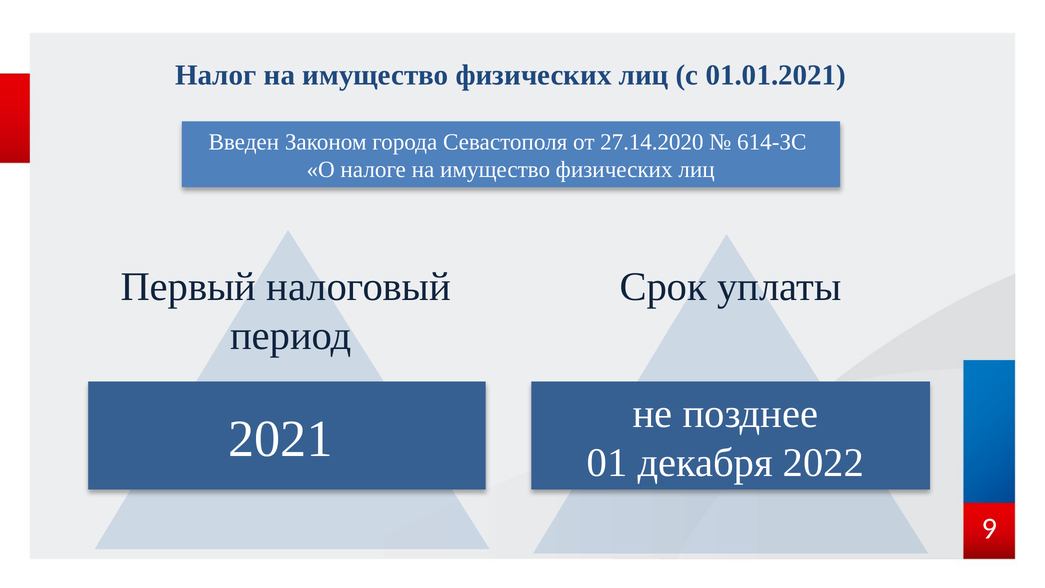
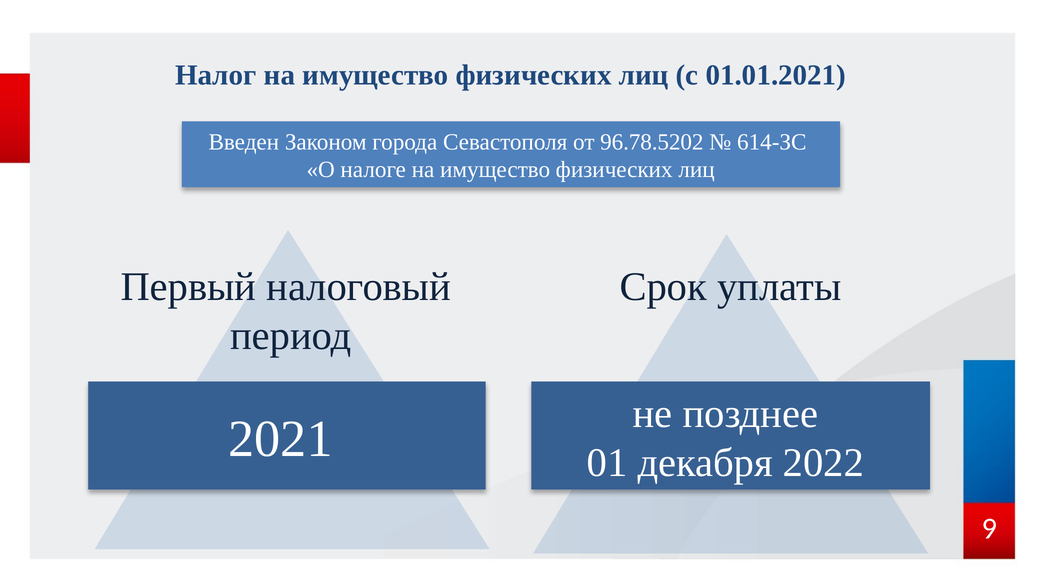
27.14.2020: 27.14.2020 -> 96.78.5202
